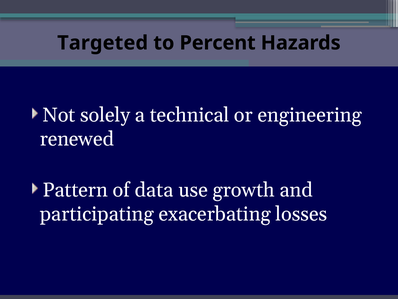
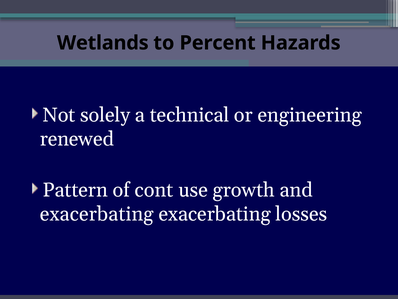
Targeted: Targeted -> Wetlands
data: data -> cont
participating at (97, 214): participating -> exacerbating
